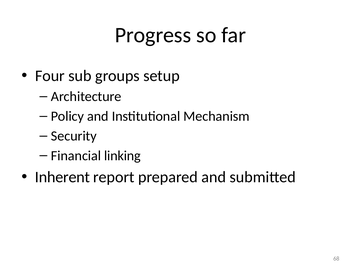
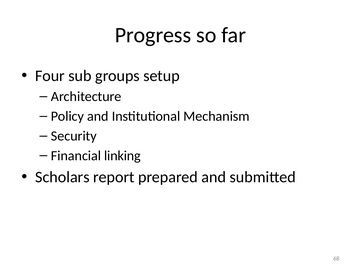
Inherent: Inherent -> Scholars
